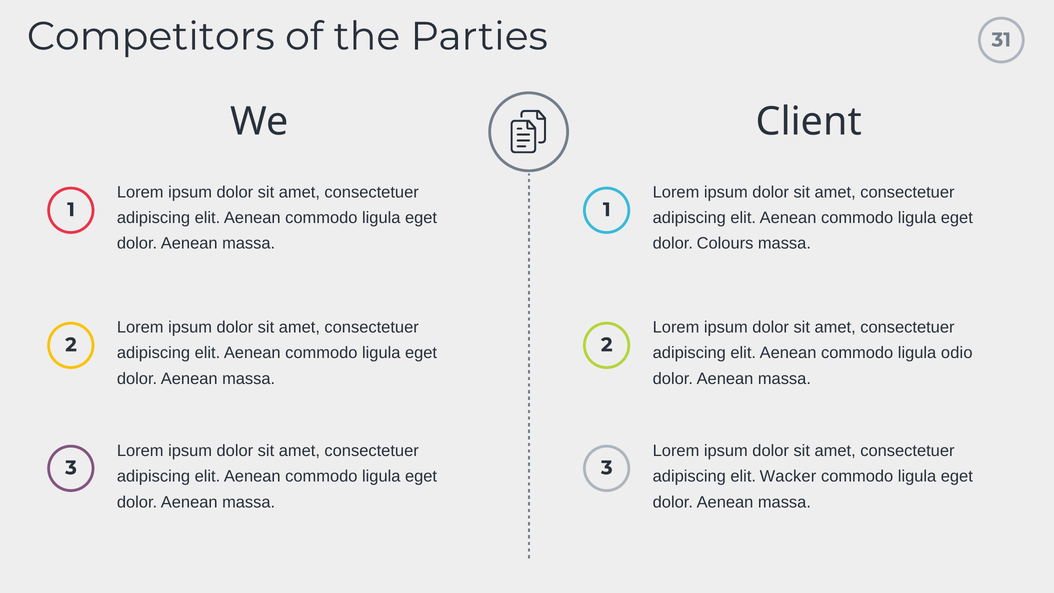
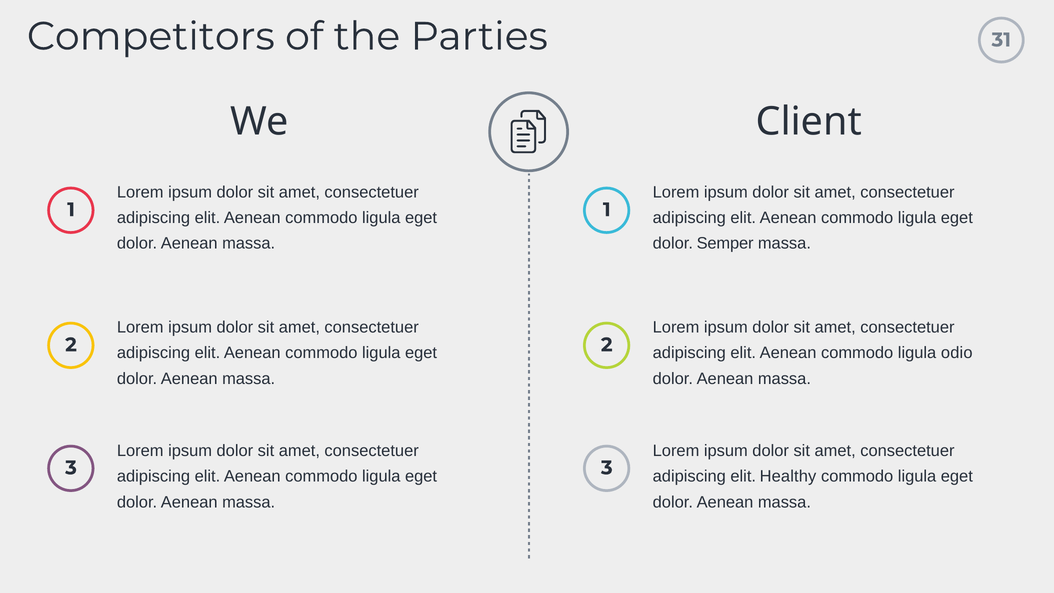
Colours: Colours -> Semper
Wacker: Wacker -> Healthy
